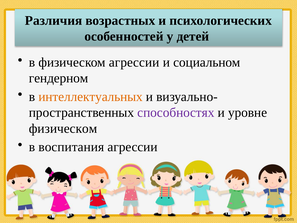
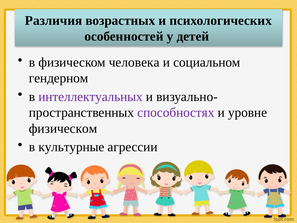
физическом агрессии: агрессии -> человека
интеллектуальных colour: orange -> purple
воспитания: воспитания -> культурные
